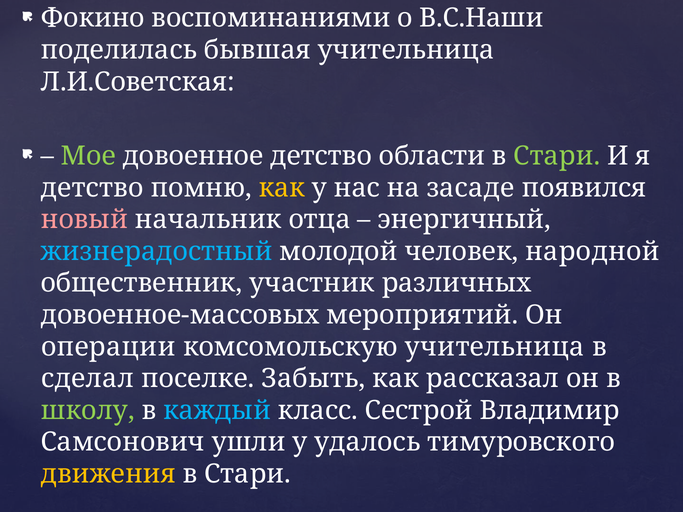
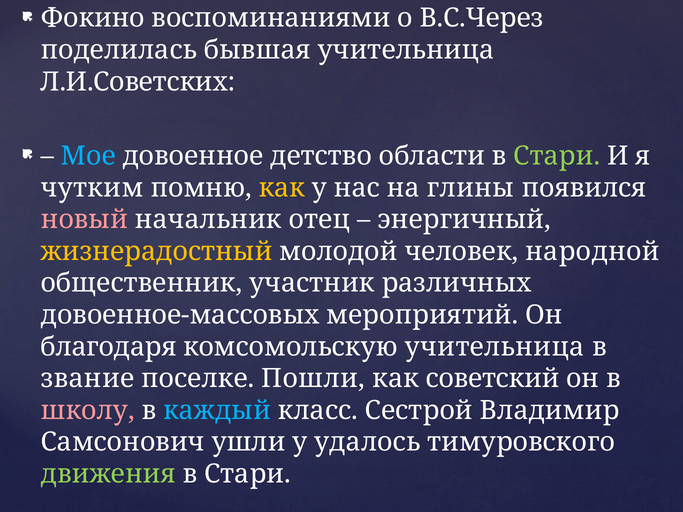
В.С.Наши: В.С.Наши -> В.С.Через
Л.И.Советская: Л.И.Советская -> Л.И.Советских
Мое colour: light green -> light blue
детство at (92, 188): детство -> чутким
засаде: засаде -> глины
отца: отца -> отец
жизнерадостный colour: light blue -> yellow
операции: операции -> благодаря
сделал: сделал -> звание
Забыть: Забыть -> Пошли
рассказал: рассказал -> советский
школу colour: light green -> pink
движения colour: yellow -> light green
